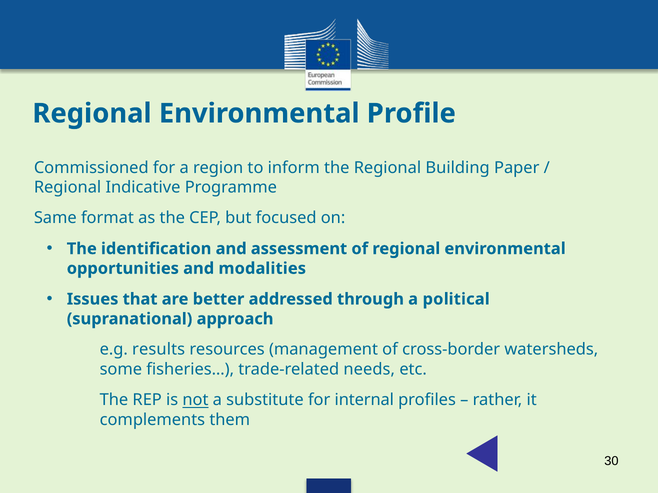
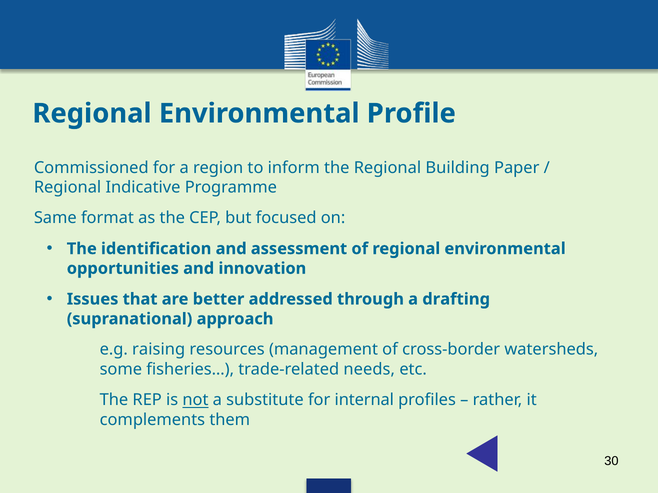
modalities: modalities -> innovation
political: political -> drafting
results: results -> raising
